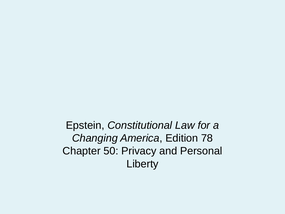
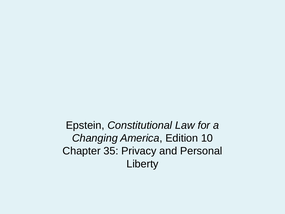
78: 78 -> 10
50: 50 -> 35
